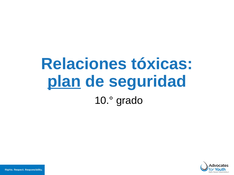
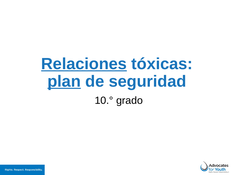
Relaciones underline: none -> present
